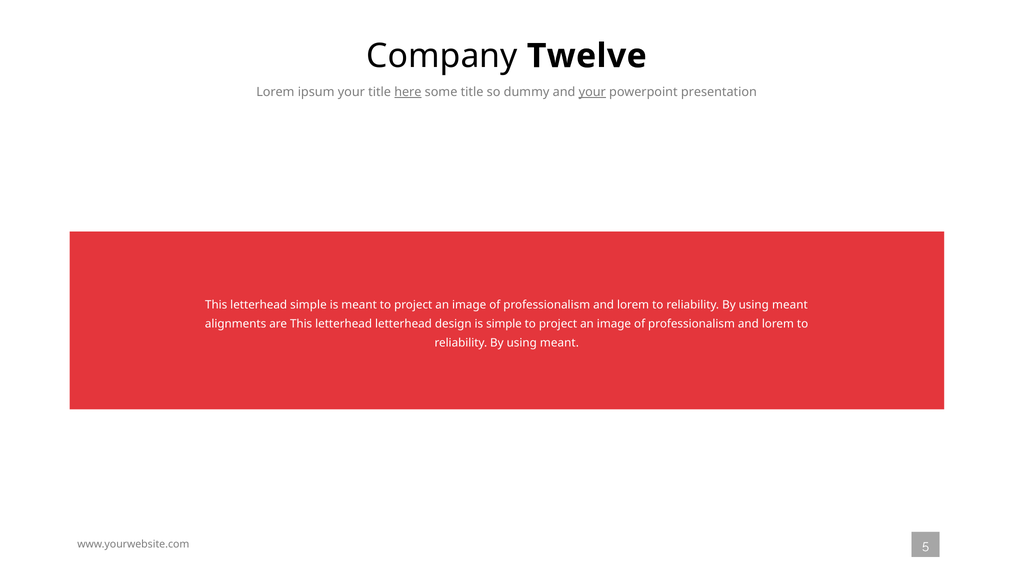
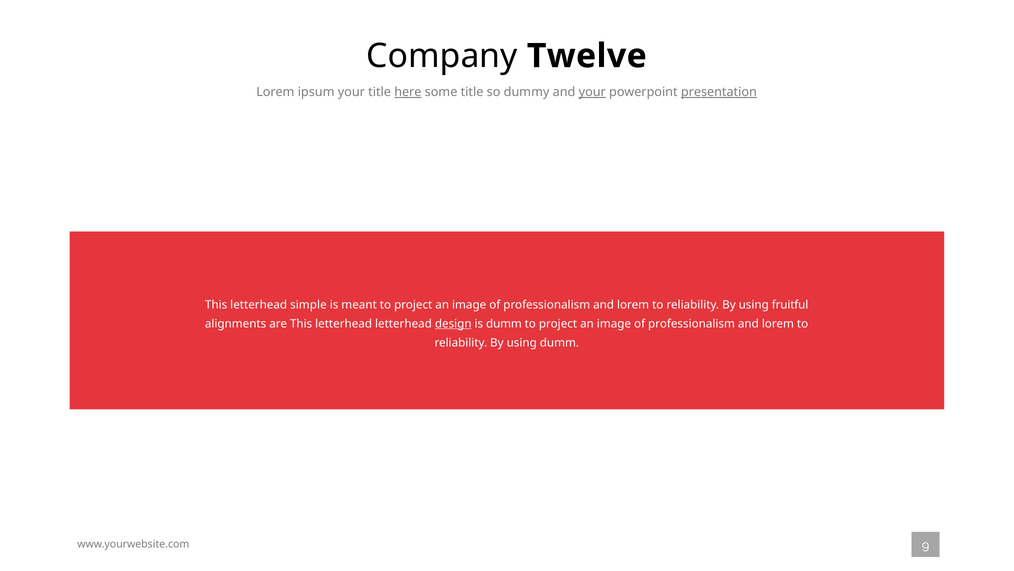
presentation underline: none -> present
meant at (790, 304): meant -> fruitful
design underline: none -> present
is simple: simple -> dumm
meant at (559, 342): meant -> dumm
5: 5 -> 9
